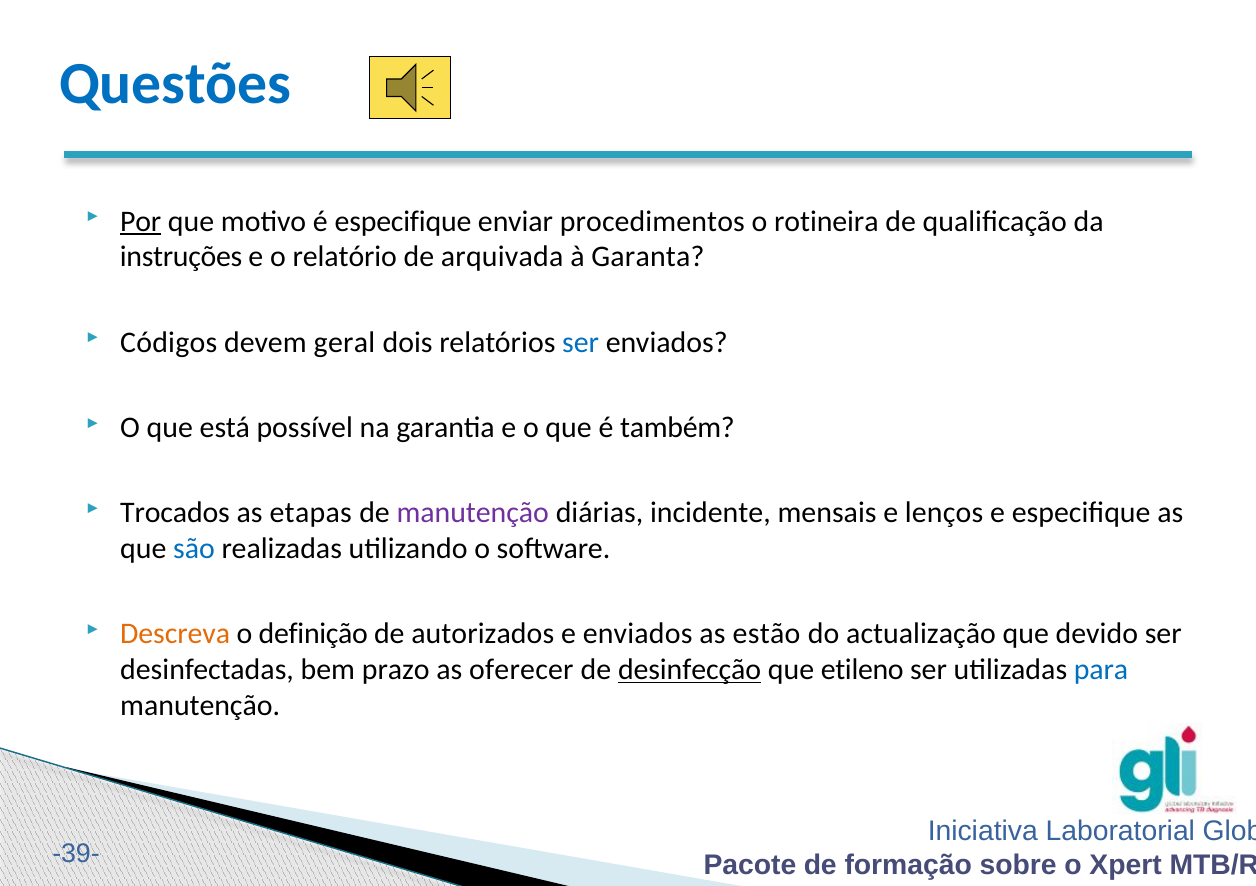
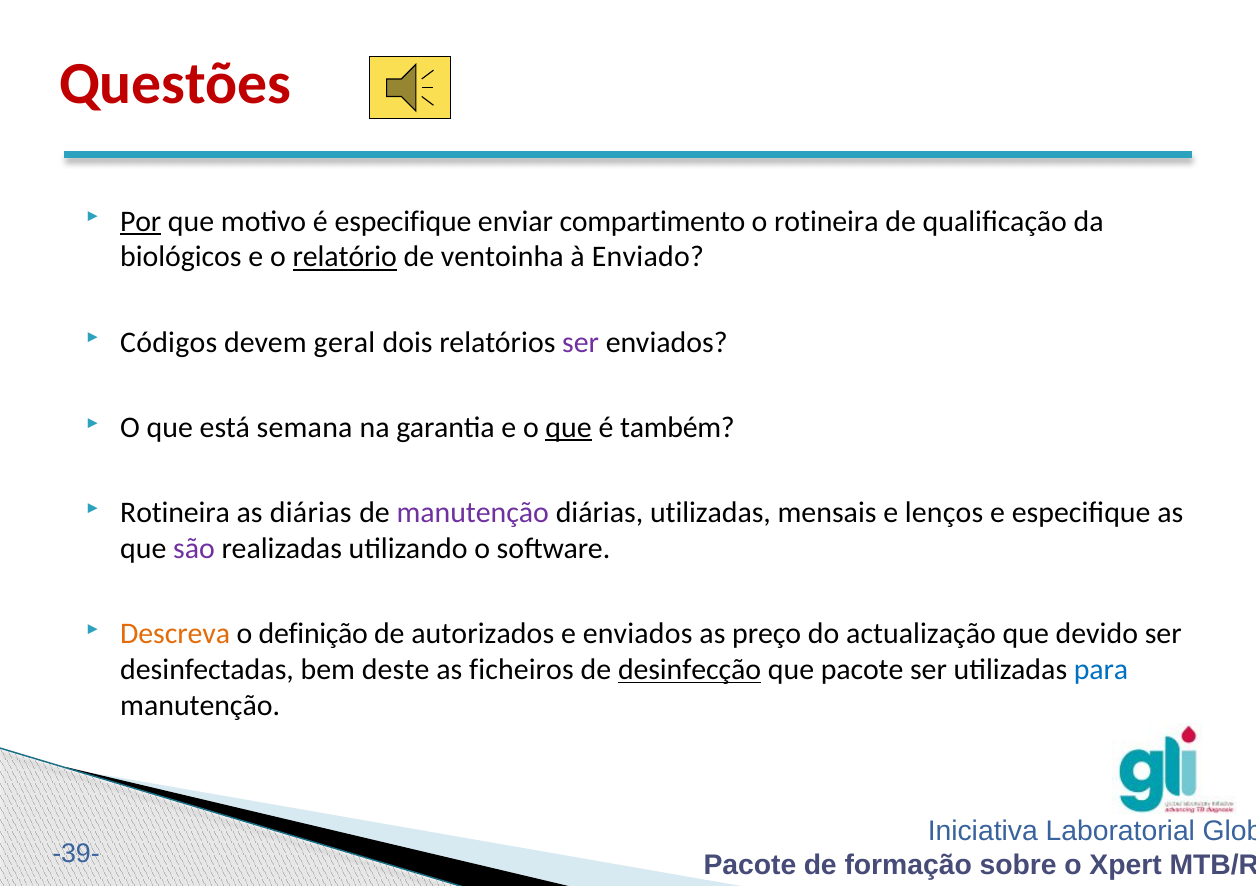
Questões colour: blue -> red
procedimentos: procedimentos -> compartimento
instruções: instruções -> biológicos
relatório underline: none -> present
arquivada: arquivada -> ventoinha
Garanta: Garanta -> Enviado
ser at (581, 342) colour: blue -> purple
possível: possível -> semana
que at (569, 428) underline: none -> present
Trocados at (175, 513): Trocados -> Rotineira
as etapas: etapas -> diárias
diárias incidente: incidente -> utilizadas
são colour: blue -> purple
estão: estão -> preço
prazo: prazo -> deste
oferecer: oferecer -> ficheiros
que etileno: etileno -> pacote
